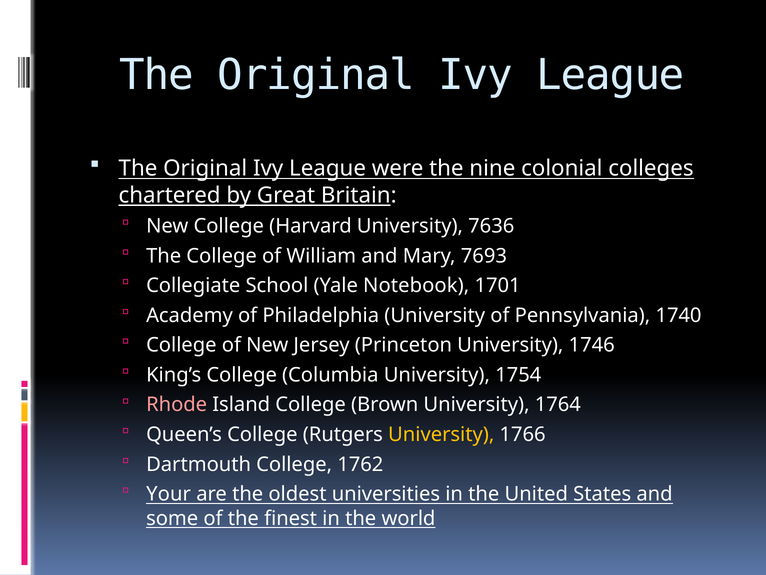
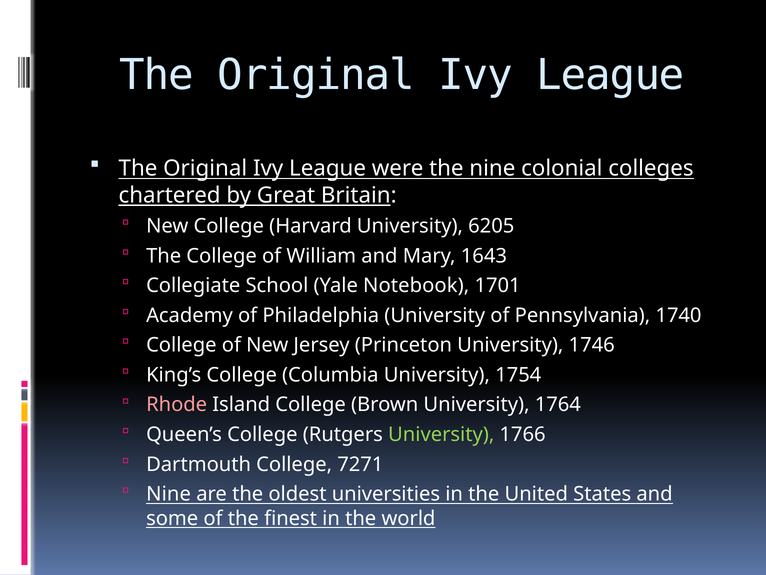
7636: 7636 -> 6205
7693: 7693 -> 1643
University at (441, 434) colour: yellow -> light green
1762: 1762 -> 7271
Your at (169, 494): Your -> Nine
